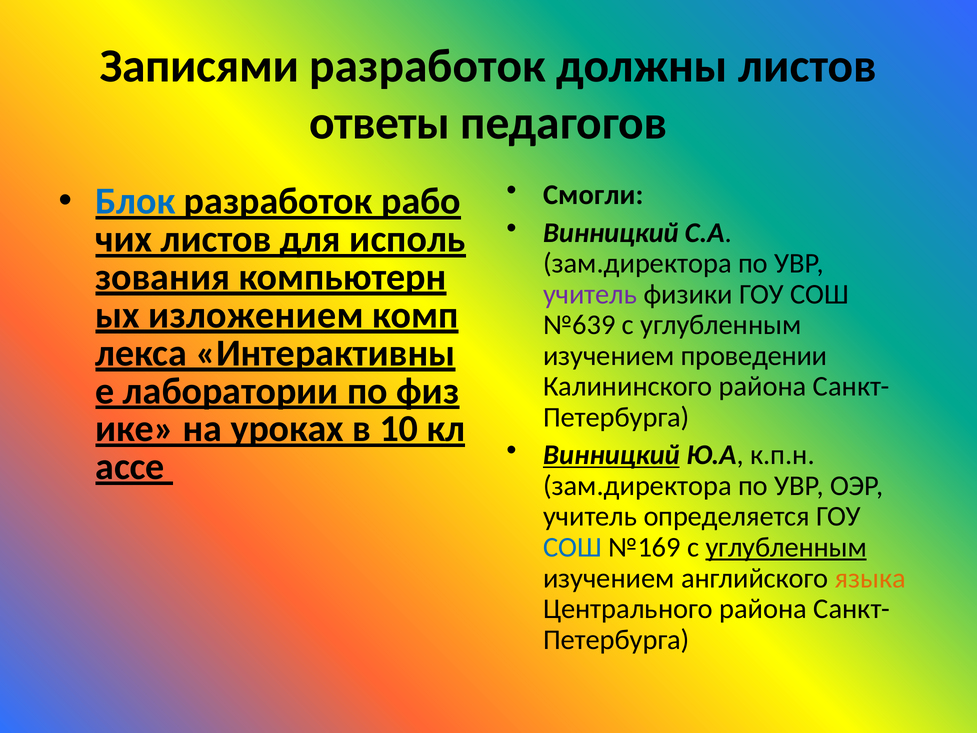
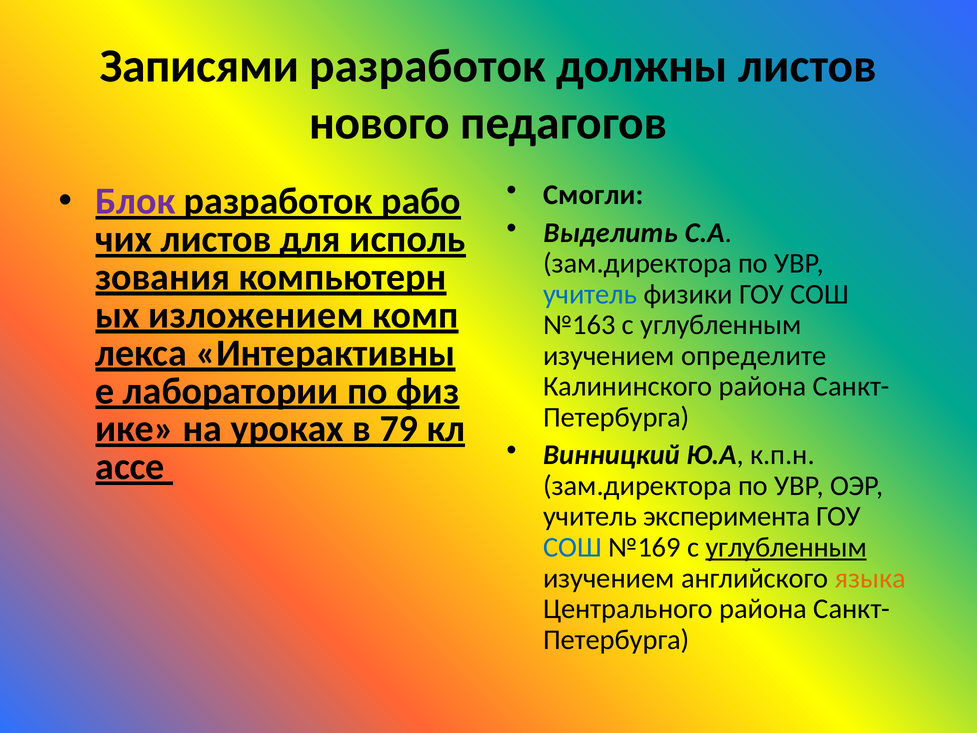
ответы: ответы -> нового
Блок colour: blue -> purple
Винницкий at (611, 233): Винницкий -> Выделить
учитель at (590, 294) colour: purple -> blue
№639: №639 -> №163
проведении: проведении -> определите
10: 10 -> 79
Винницкий at (611, 455) underline: present -> none
определяется: определяется -> эксперимента
